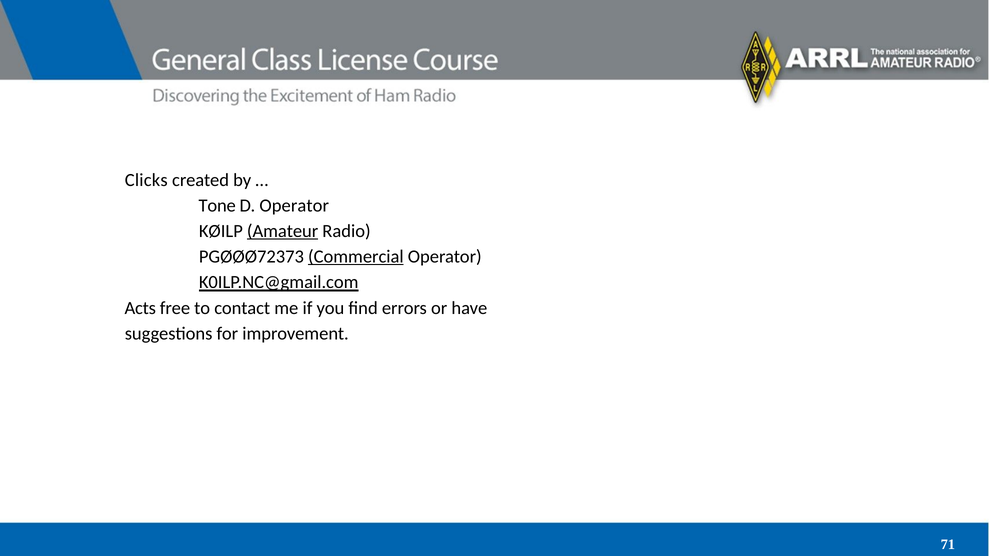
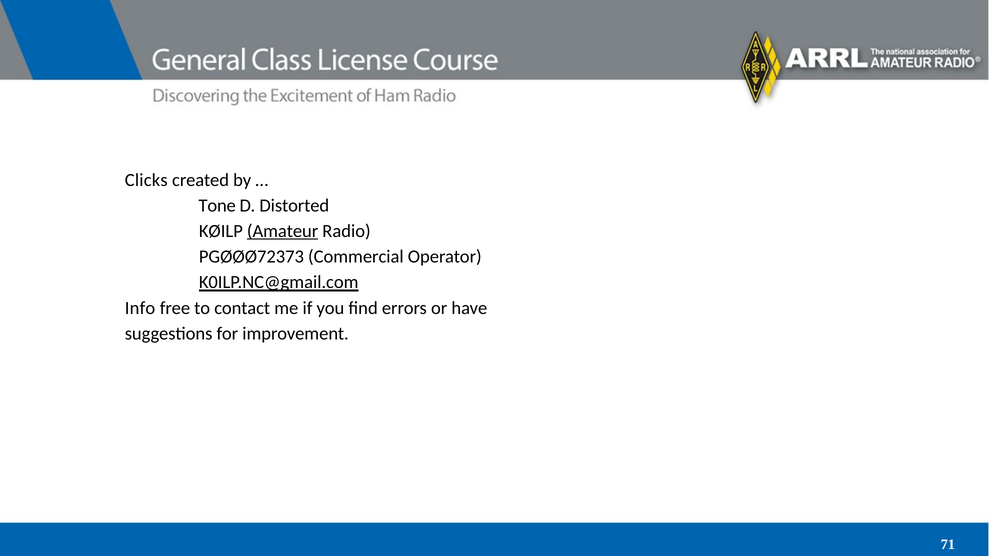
D Operator: Operator -> Distorted
Commercial underline: present -> none
Acts: Acts -> Info
